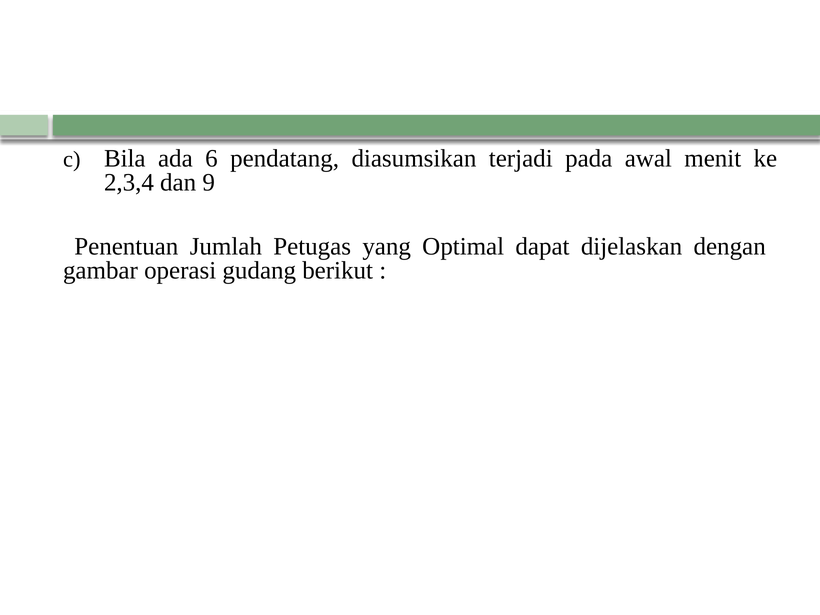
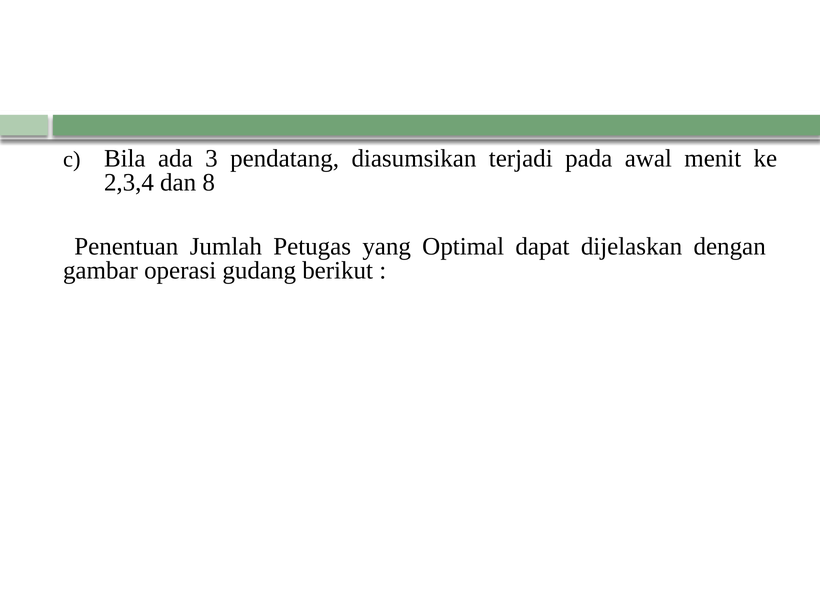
6: 6 -> 3
9: 9 -> 8
